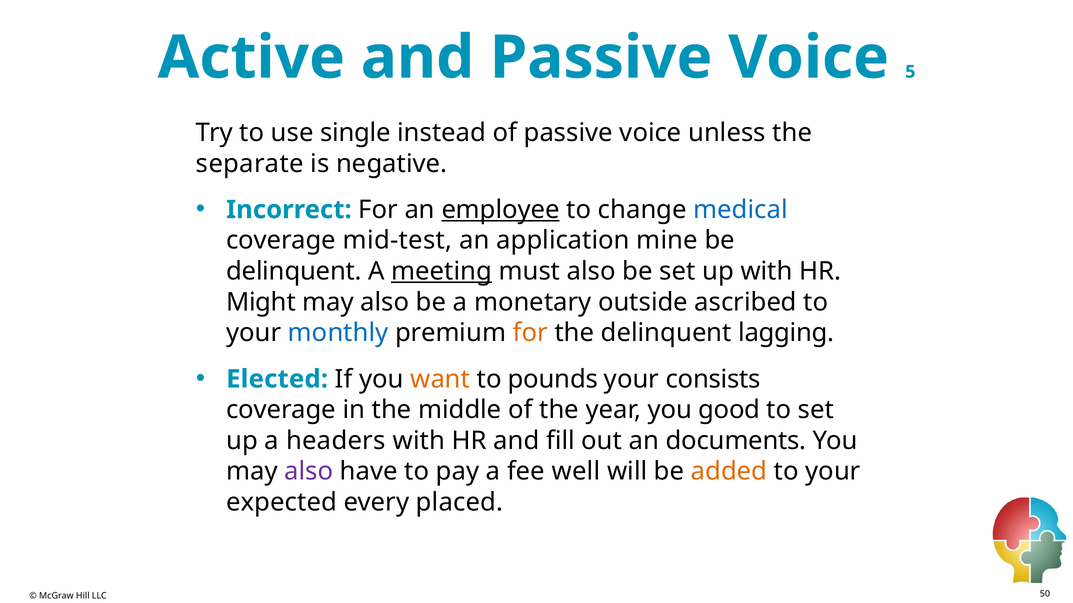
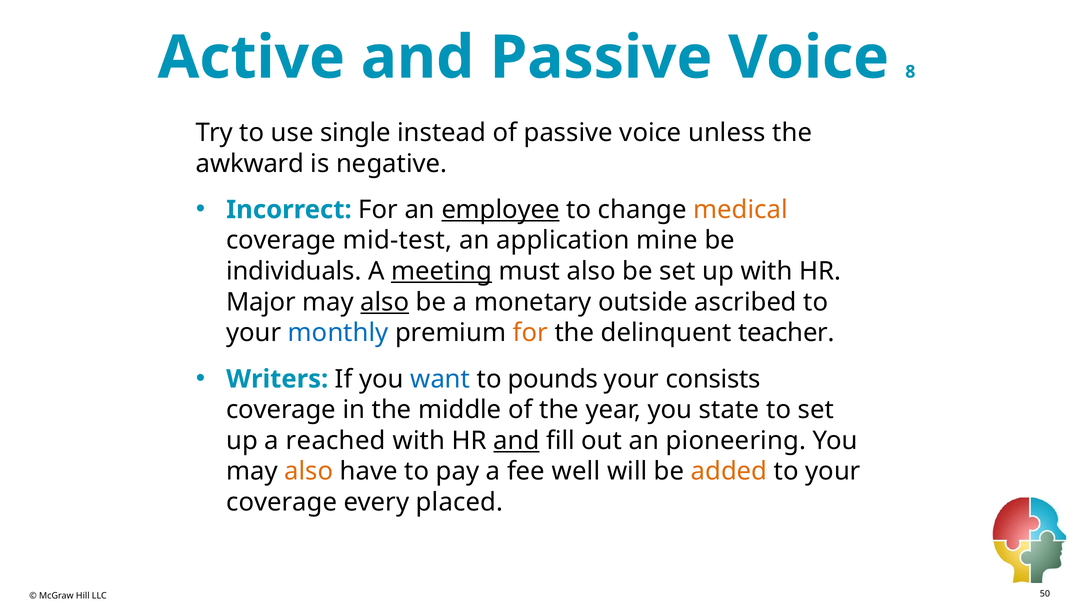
5: 5 -> 8
separate: separate -> awkward
medical colour: blue -> orange
delinquent at (294, 272): delinquent -> individuals
Might: Might -> Major
also at (385, 302) underline: none -> present
lagging: lagging -> teacher
Elected: Elected -> Writers
want colour: orange -> blue
good: good -> state
headers: headers -> reached
and at (516, 441) underline: none -> present
documents: documents -> pioneering
also at (309, 472) colour: purple -> orange
expected at (282, 503): expected -> coverage
